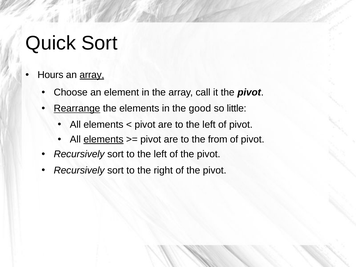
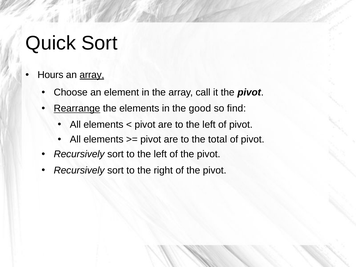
little: little -> find
elements at (103, 139) underline: present -> none
from: from -> total
